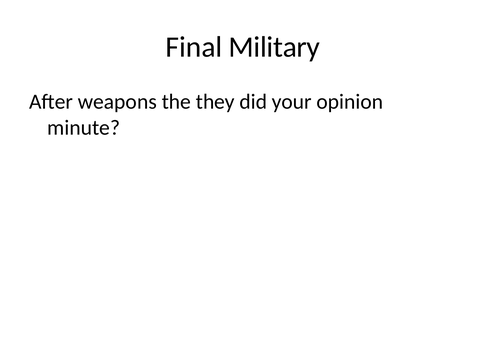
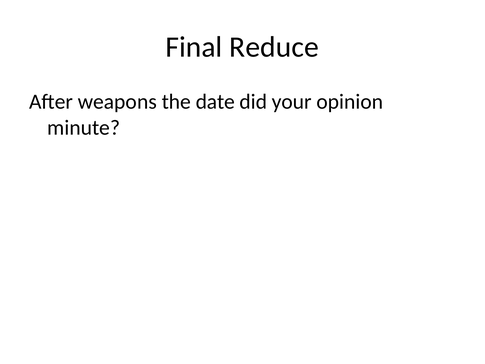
Military: Military -> Reduce
they: they -> date
